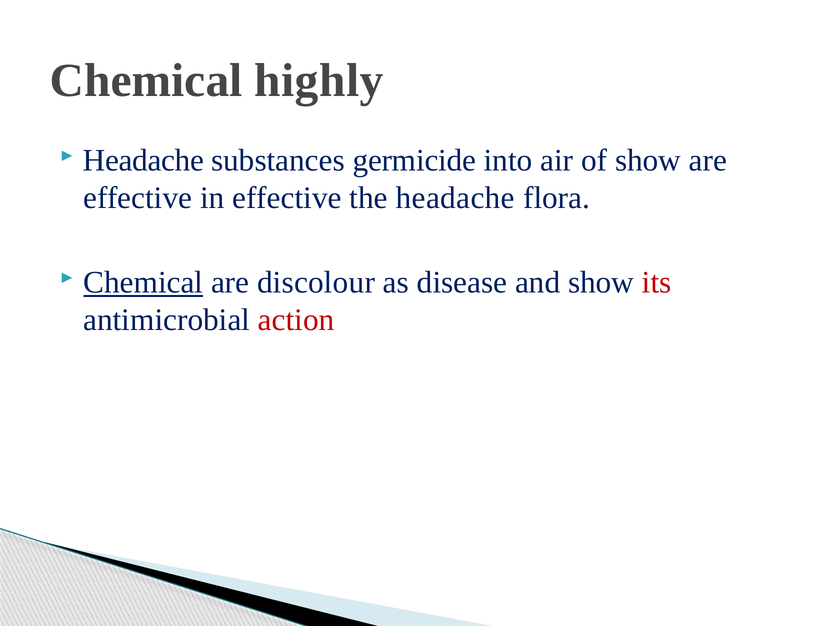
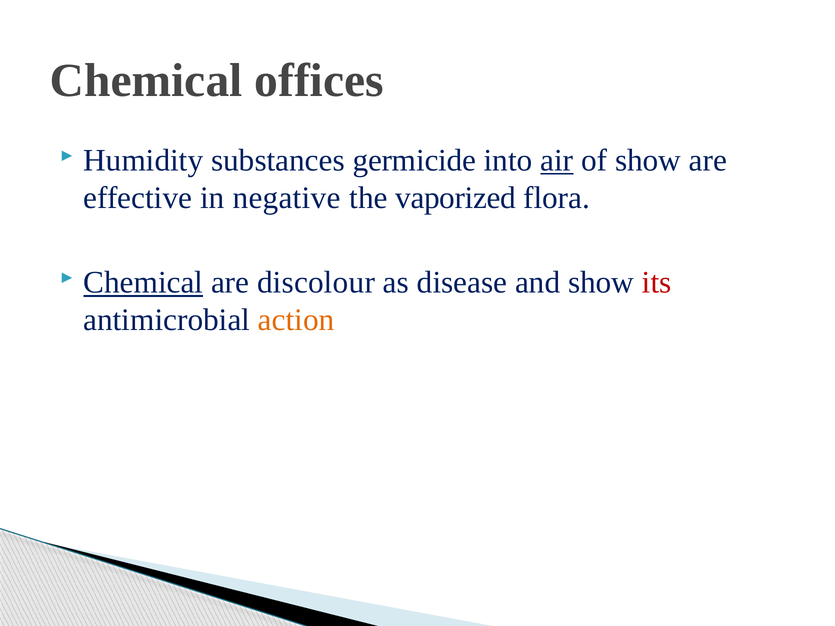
highly: highly -> offices
Headache at (143, 160): Headache -> Humidity
air underline: none -> present
in effective: effective -> negative
the headache: headache -> vaporized
action colour: red -> orange
